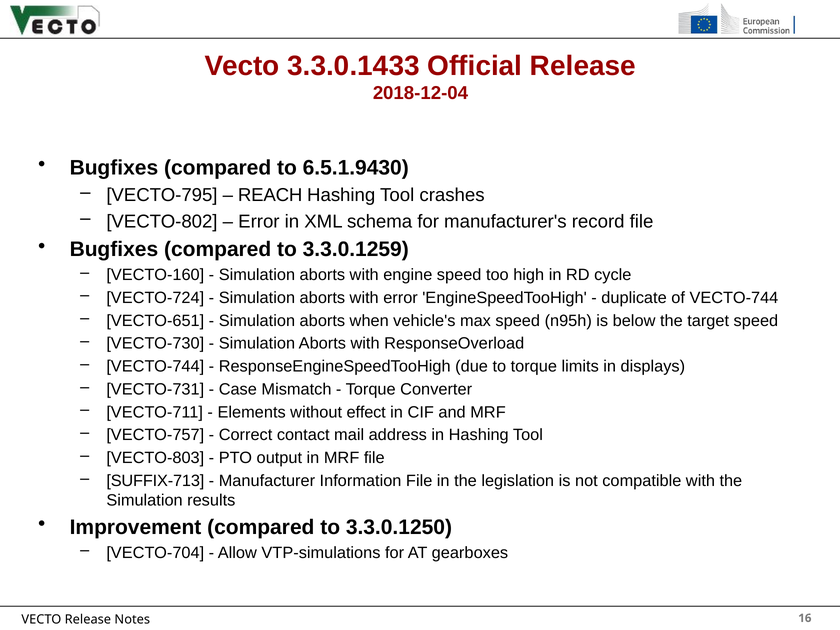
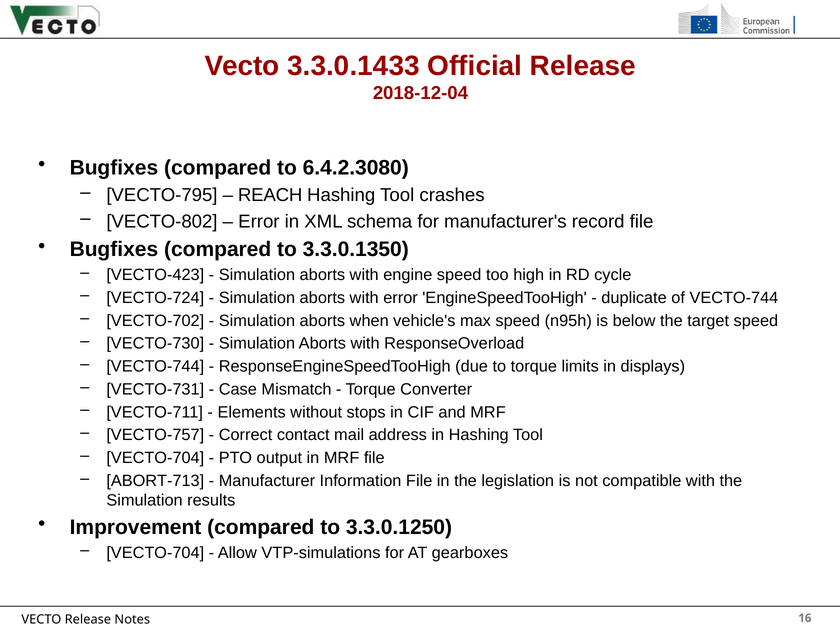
6.5.1.9430: 6.5.1.9430 -> 6.4.2.3080
3.3.0.1259: 3.3.0.1259 -> 3.3.0.1350
VECTO-160: VECTO-160 -> VECTO-423
VECTO-651: VECTO-651 -> VECTO-702
effect: effect -> stops
VECTO-803 at (155, 458): VECTO-803 -> VECTO-704
SUFFIX-713: SUFFIX-713 -> ABORT-713
